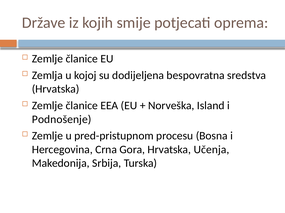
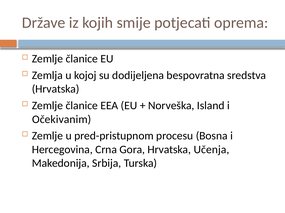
Podnošenje: Podnošenje -> Očekivanim
